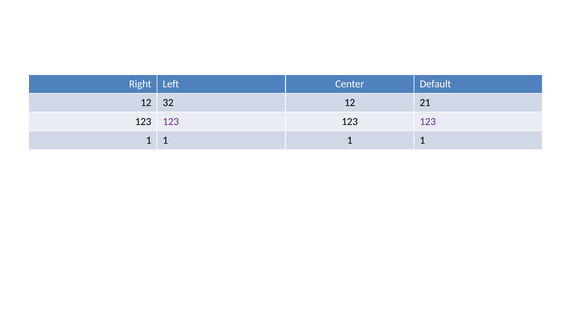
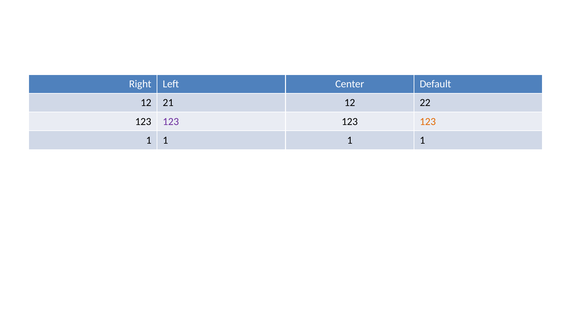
32: 32 -> 21
21: 21 -> 22
123 at (428, 122) colour: purple -> orange
